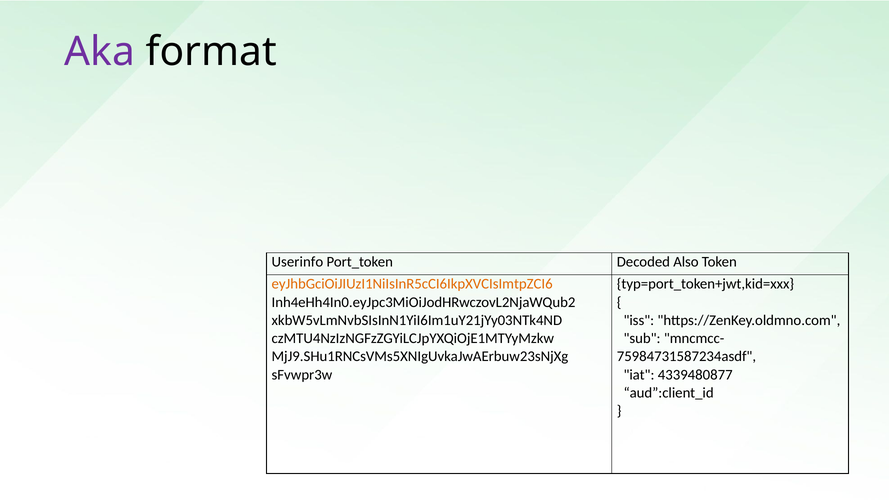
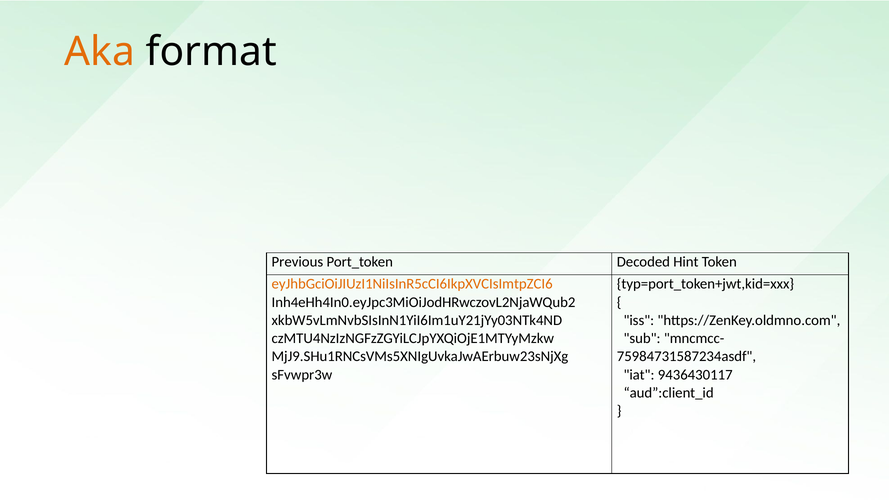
Aka colour: purple -> orange
Userinfo: Userinfo -> Previous
Also: Also -> Hint
4339480877: 4339480877 -> 9436430117
